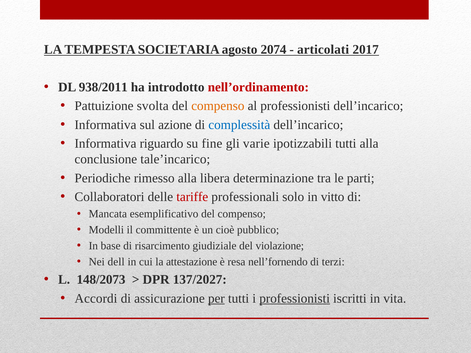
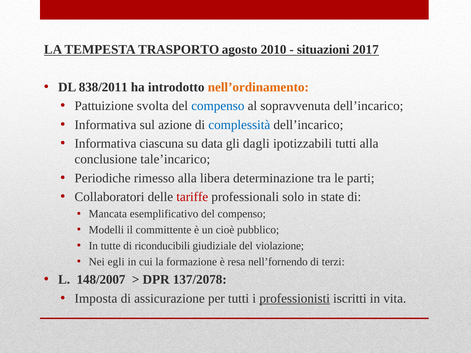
SOCIETARIA: SOCIETARIA -> TRASPORTO
2074: 2074 -> 2010
articolati: articolati -> situazioni
938/2011: 938/2011 -> 838/2011
nell’ordinamento colour: red -> orange
compenso at (218, 106) colour: orange -> blue
al professionisti: professionisti -> sopravvenuta
riguardo: riguardo -> ciascuna
fine: fine -> data
varie: varie -> dagli
vitto: vitto -> state
base: base -> tutte
risarcimento: risarcimento -> riconducibili
dell: dell -> egli
attestazione: attestazione -> formazione
148/2073: 148/2073 -> 148/2007
137/2027: 137/2027 -> 137/2078
Accordi: Accordi -> Imposta
per underline: present -> none
